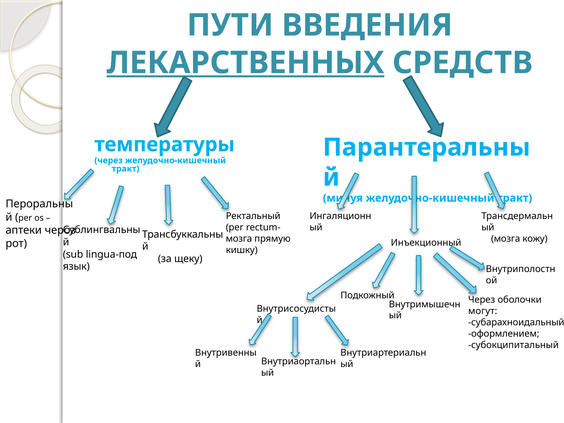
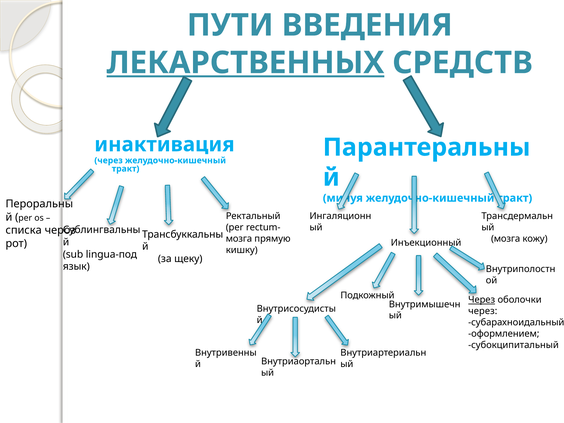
температуры: температуры -> инактивация
аптеки: аптеки -> списка
Через at (482, 300) underline: none -> present
могут at (483, 311): могут -> через
